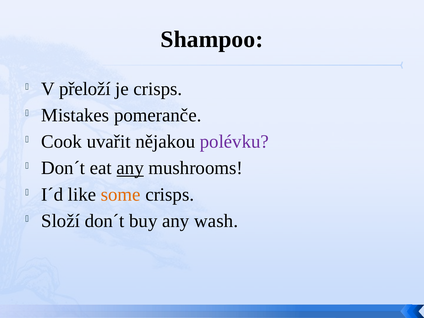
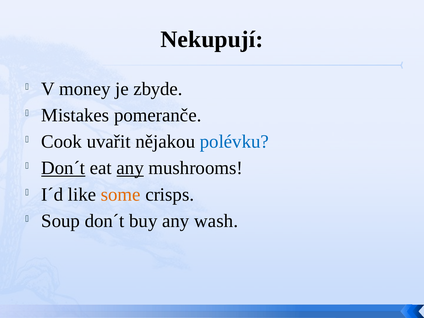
Shampoo: Shampoo -> Nekupují
přeloží: přeloží -> money
je crisps: crisps -> zbyde
polévku colour: purple -> blue
Don´t at (63, 168) underline: none -> present
Složí: Složí -> Soup
